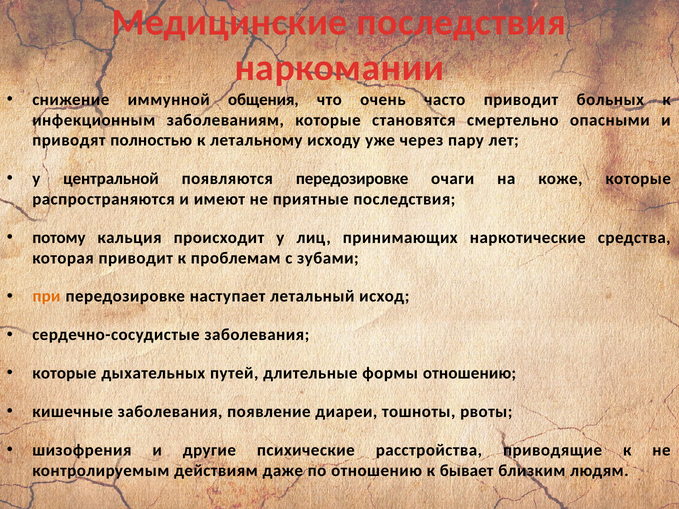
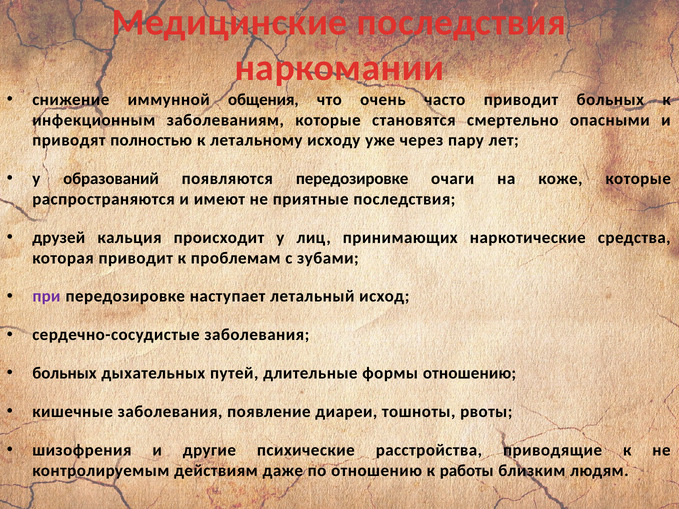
центральной: центральной -> образований
потому: потому -> друзей
при colour: orange -> purple
которые at (64, 373): которые -> больных
бывает: бывает -> работы
